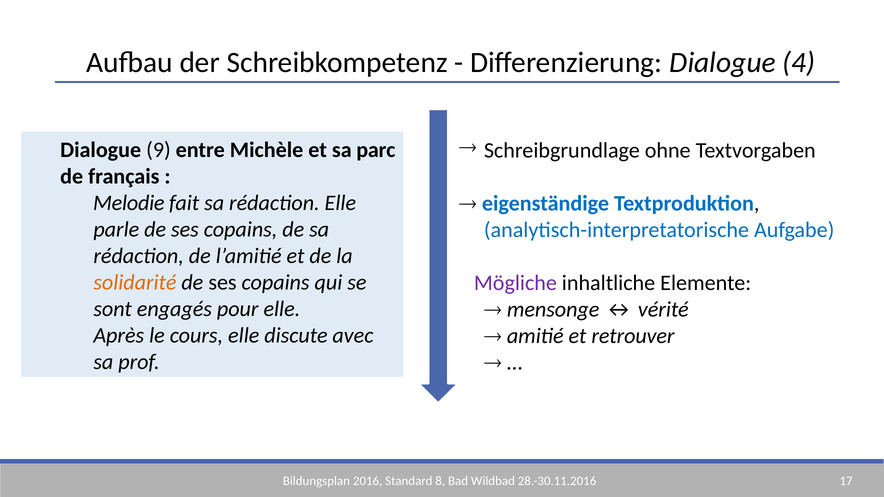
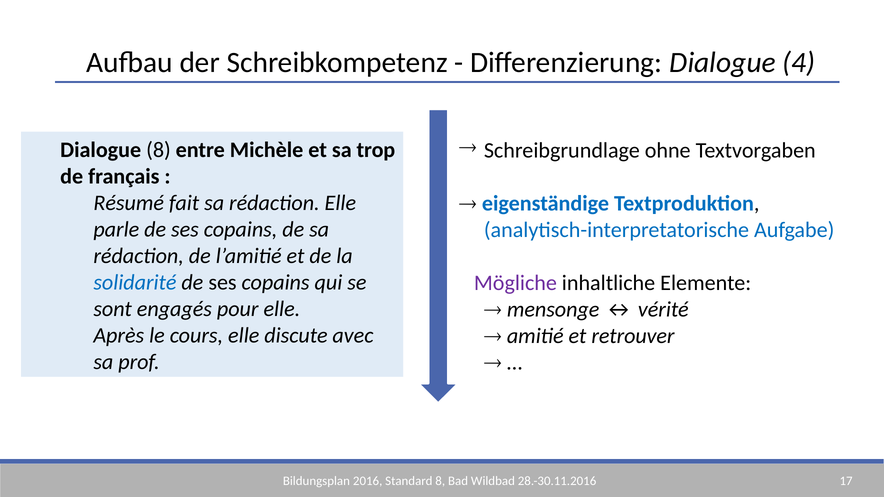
Dialogue 9: 9 -> 8
parc: parc -> trop
Melodie: Melodie -> Résumé
solidarité colour: orange -> blue
